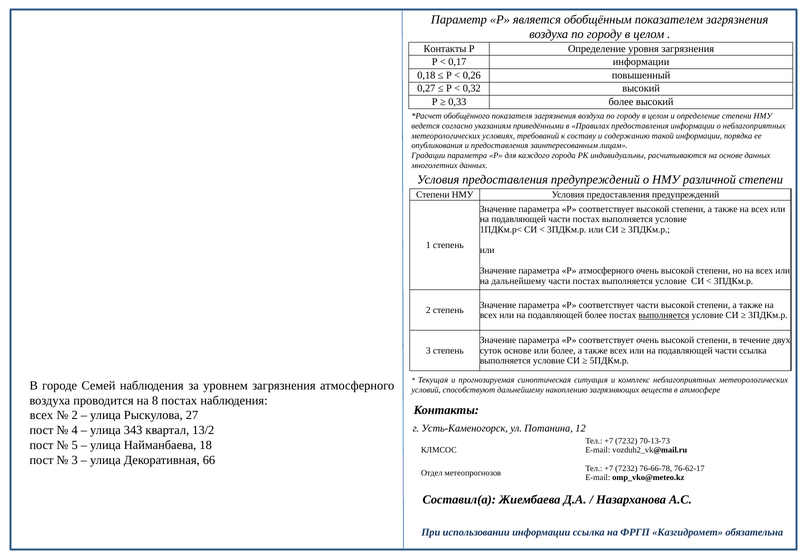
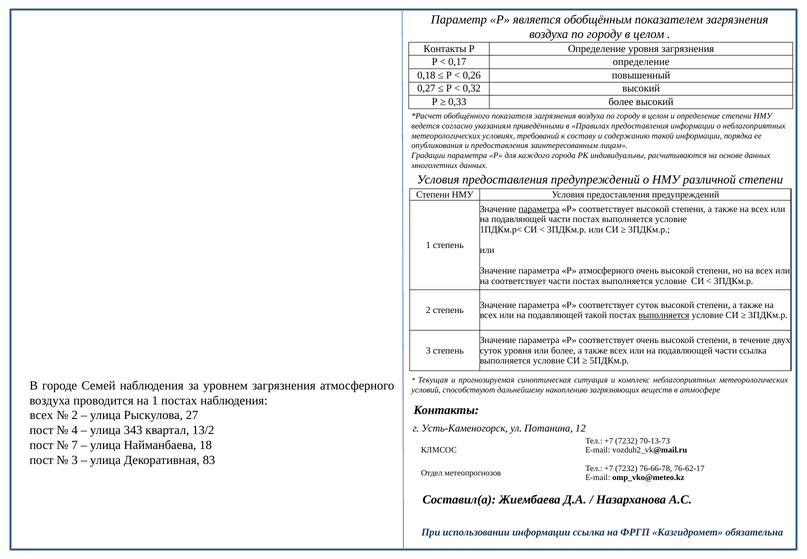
0,17 информации: информации -> определение
параметра at (539, 209) underline: none -> present
на дальнейшему: дальнейшему -> соответствует
соответствует части: части -> суток
подавляющей более: более -> такой
суток основе: основе -> уровня
на 8: 8 -> 1
5: 5 -> 7
66: 66 -> 83
